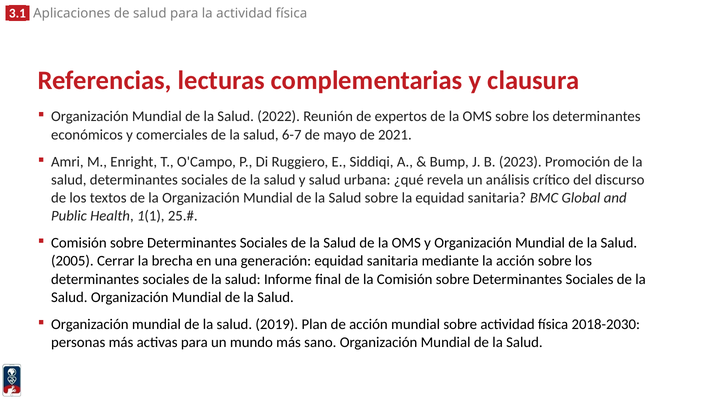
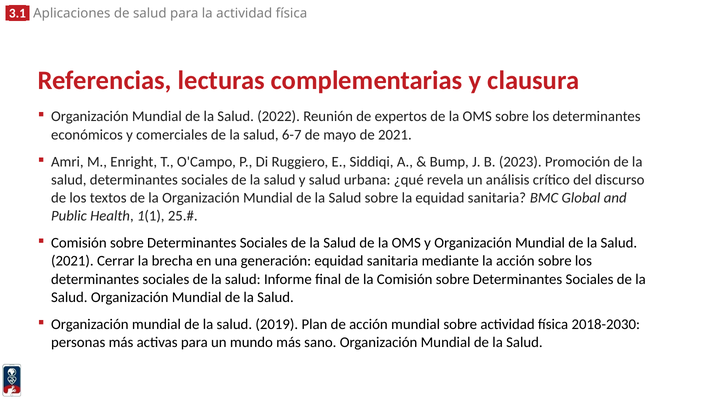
2005 at (72, 261): 2005 -> 2021
